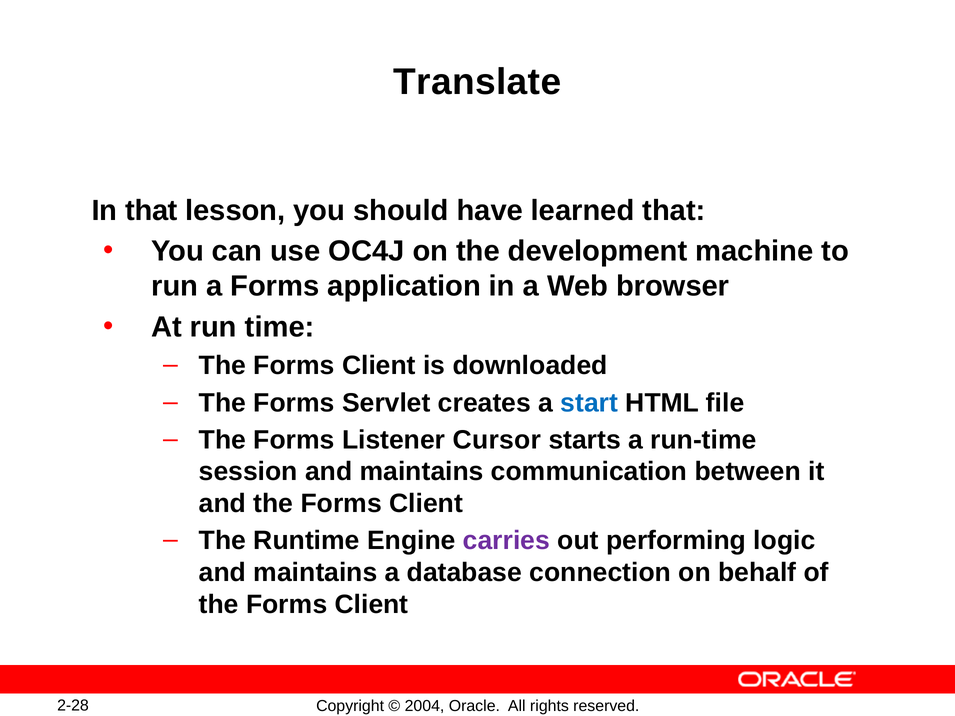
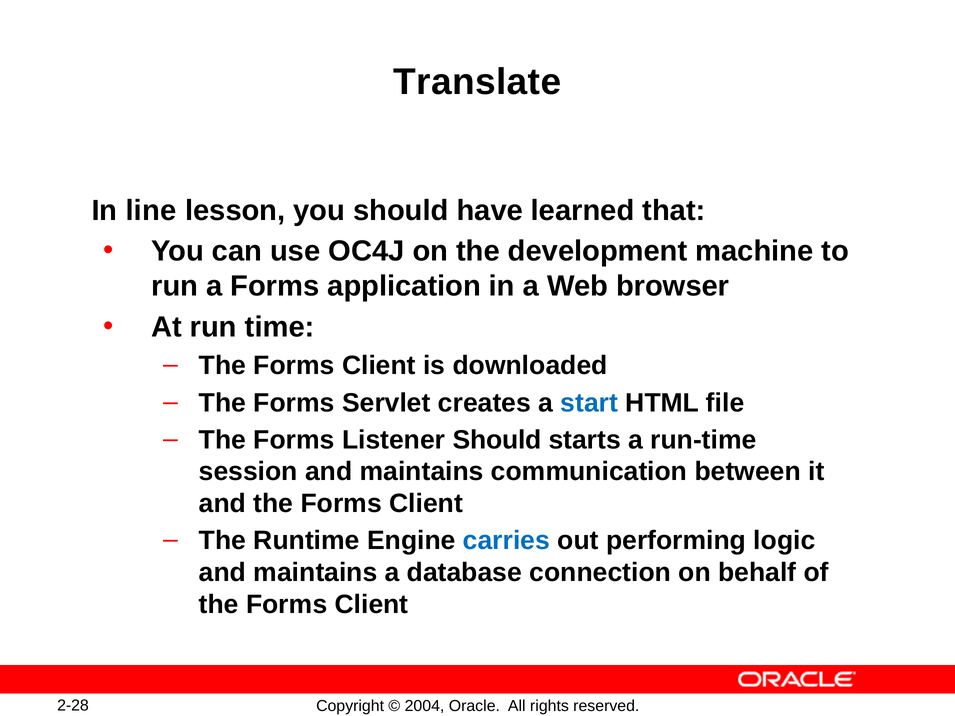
In that: that -> line
Listener Cursor: Cursor -> Should
carries colour: purple -> blue
